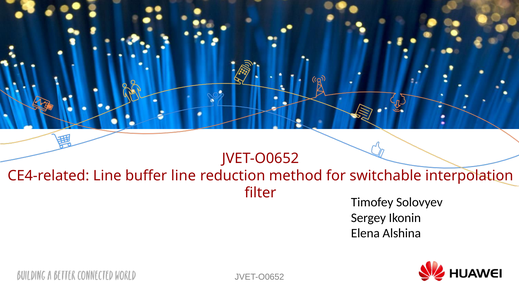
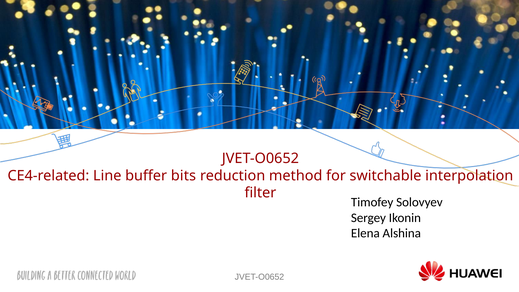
buffer line: line -> bits
